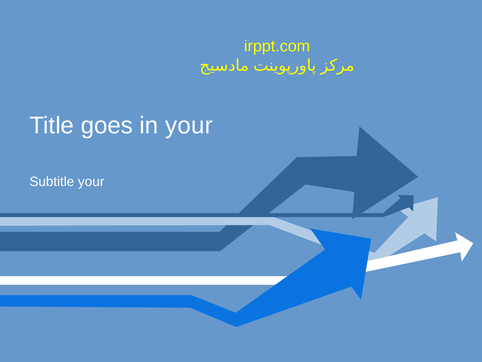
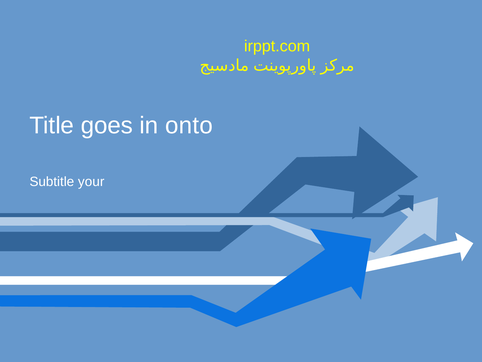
in your: your -> onto
